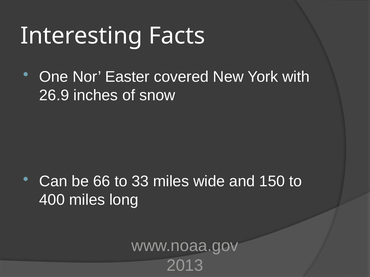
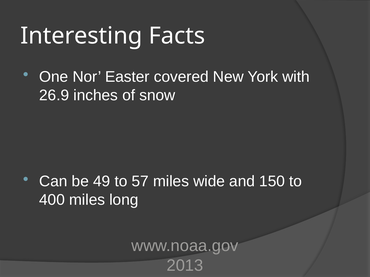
66: 66 -> 49
33: 33 -> 57
